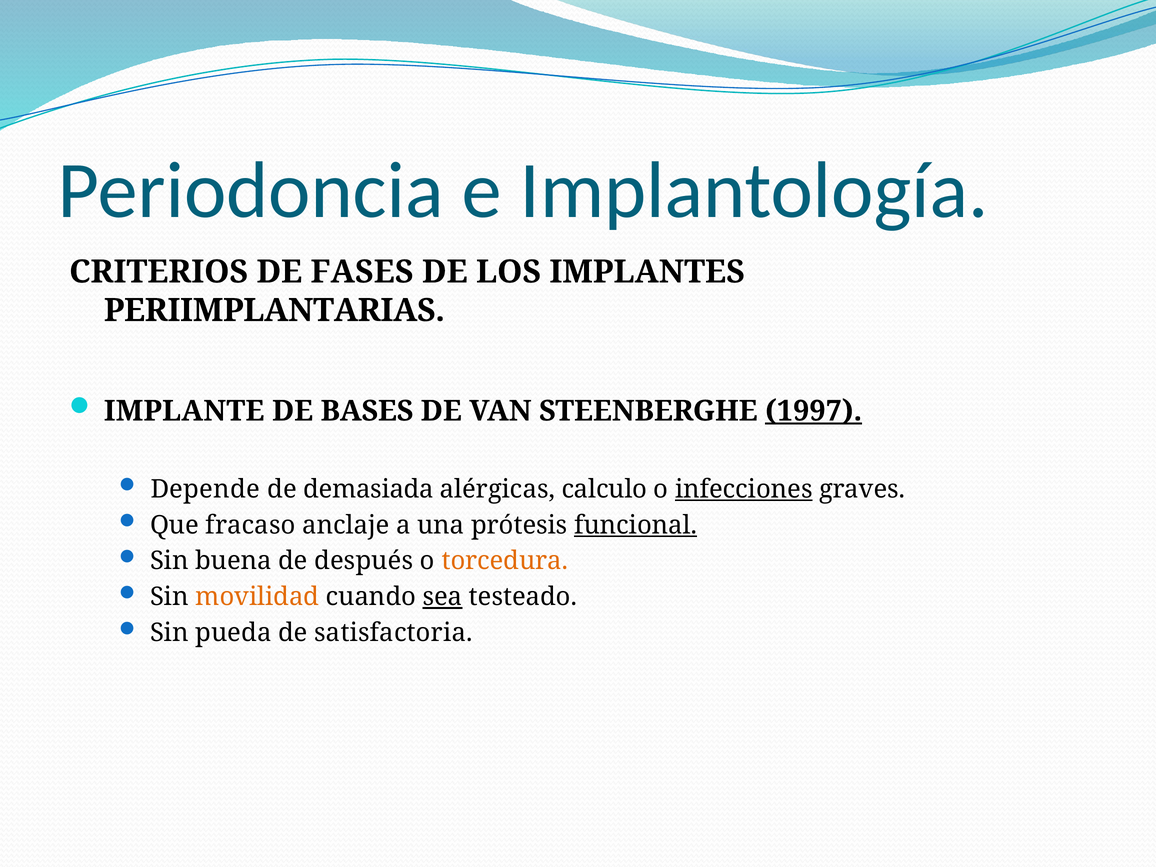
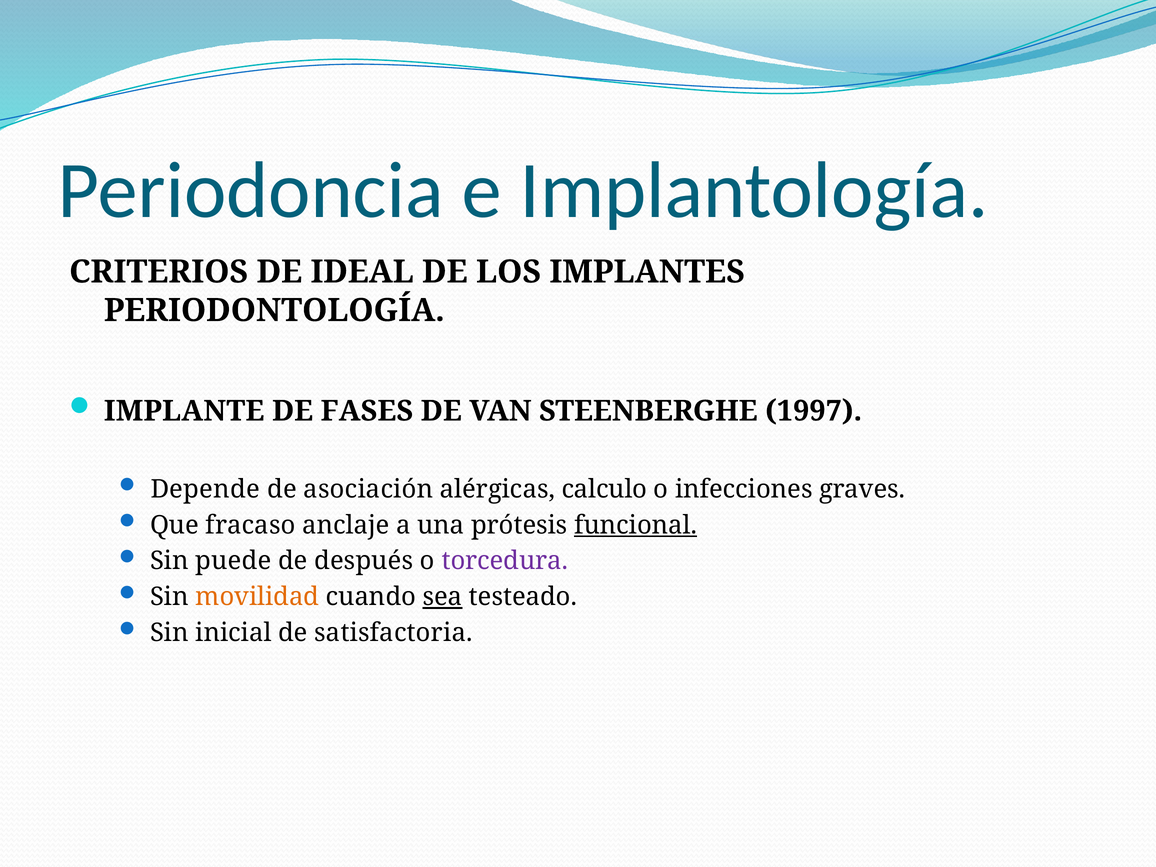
FASES: FASES -> IDEAL
PERIIMPLANTARIAS: PERIIMPLANTARIAS -> PERIODONTOLOGÍA
BASES: BASES -> FASES
1997 underline: present -> none
demasiada: demasiada -> asociación
infecciones underline: present -> none
buena: buena -> puede
torcedura colour: orange -> purple
pueda: pueda -> inicial
